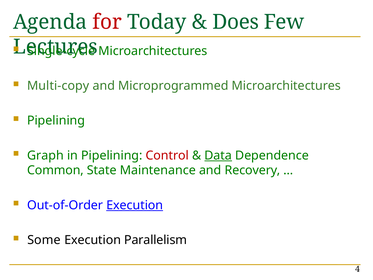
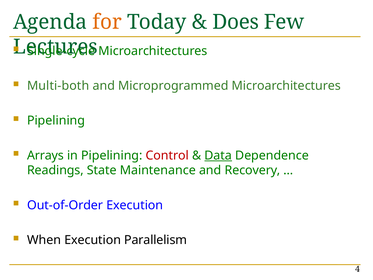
for colour: red -> orange
Multi-copy: Multi-copy -> Multi-both
Graph: Graph -> Arrays
Common: Common -> Readings
Execution at (135, 205) underline: present -> none
Some: Some -> When
